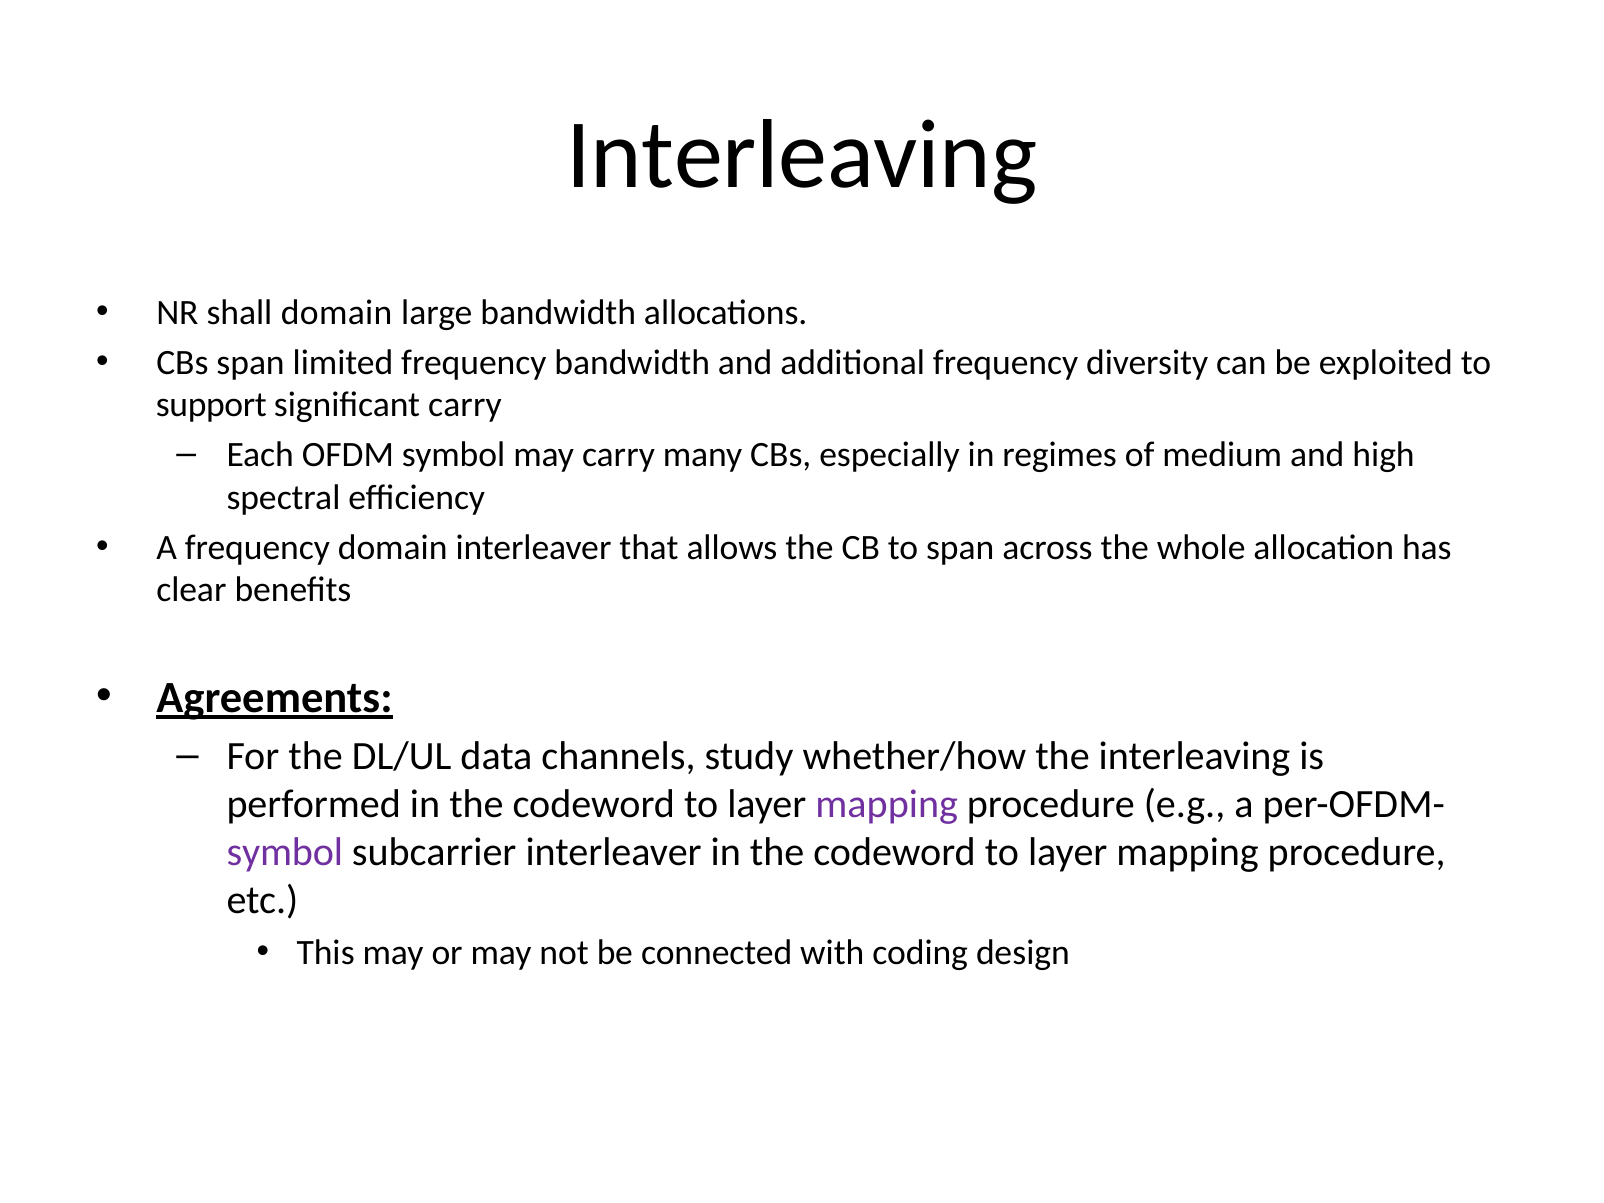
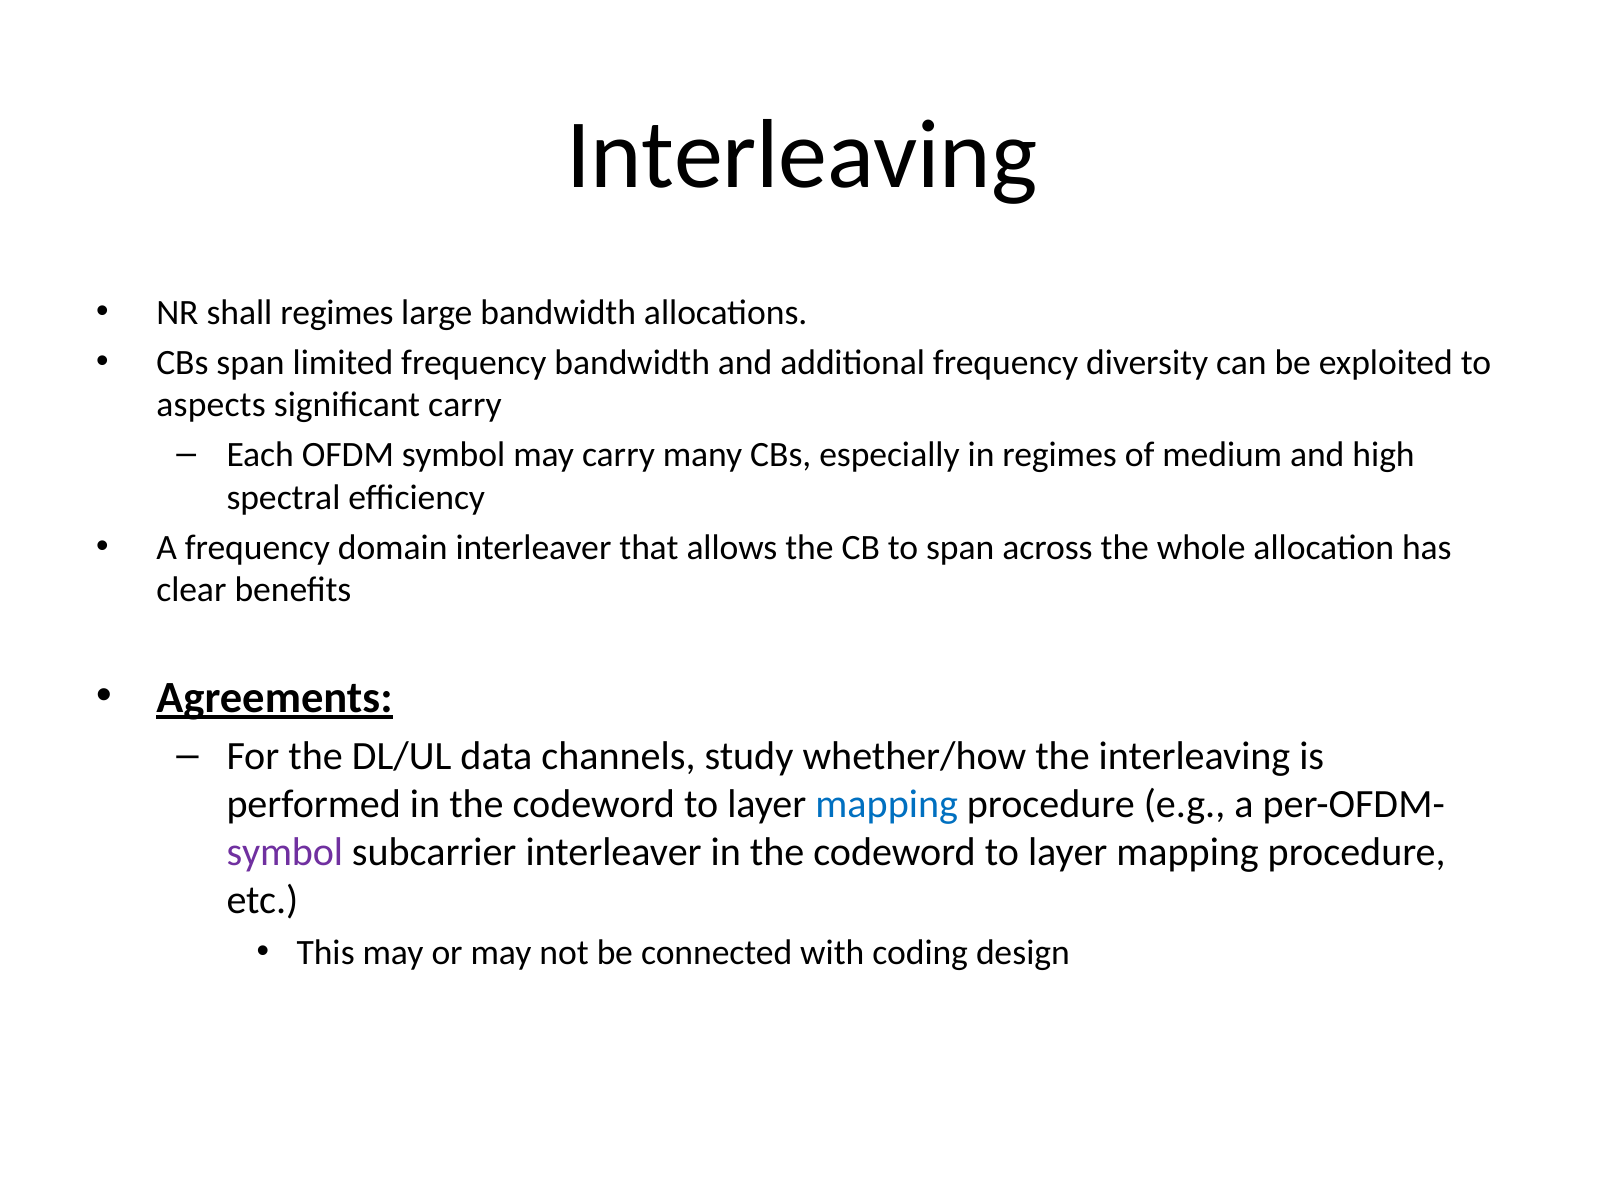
shall domain: domain -> regimes
support: support -> aspects
mapping at (887, 804) colour: purple -> blue
